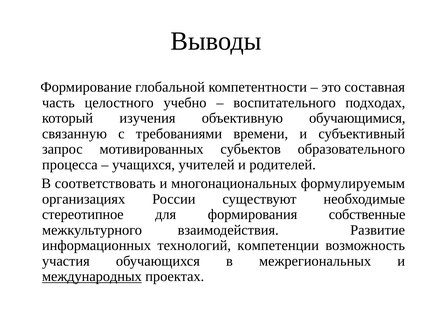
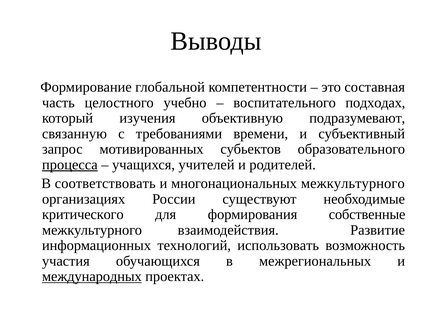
обучающимися: обучающимися -> подразумевают
процесса underline: none -> present
многонациональных формулируемым: формулируемым -> межкультурного
стереотипное: стереотипное -> критического
компетенции: компетенции -> использовать
